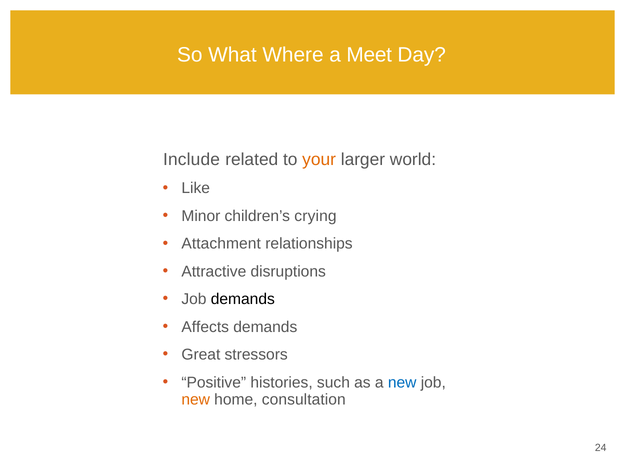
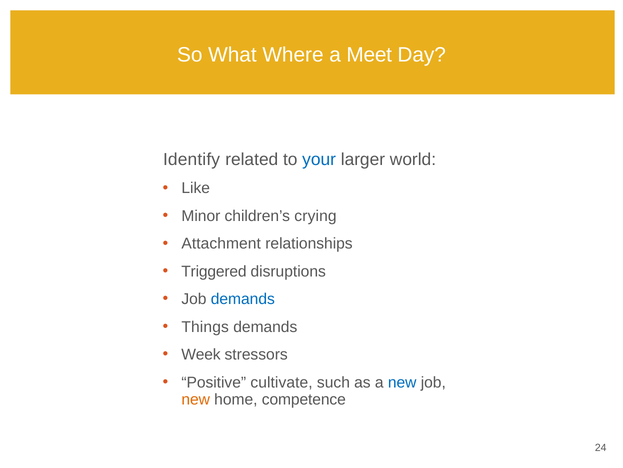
Include: Include -> Identify
your colour: orange -> blue
Attractive: Attractive -> Triggered
demands at (243, 299) colour: black -> blue
Affects: Affects -> Things
Great: Great -> Week
histories: histories -> cultivate
consultation: consultation -> competence
